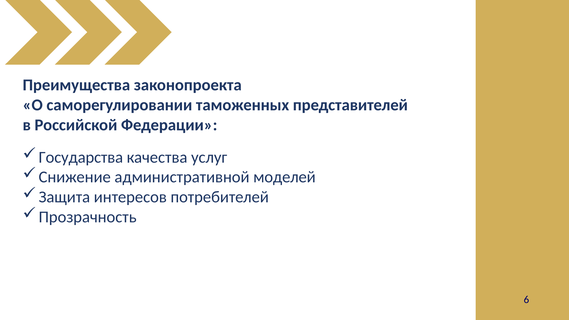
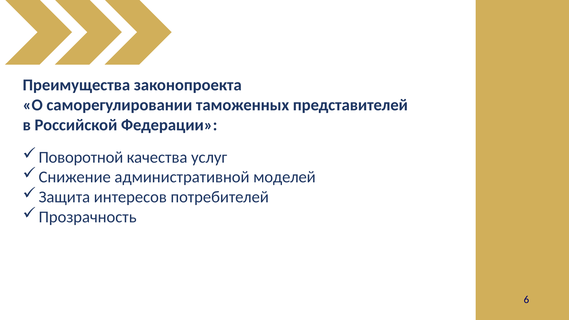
Государства: Государства -> Поворотной
